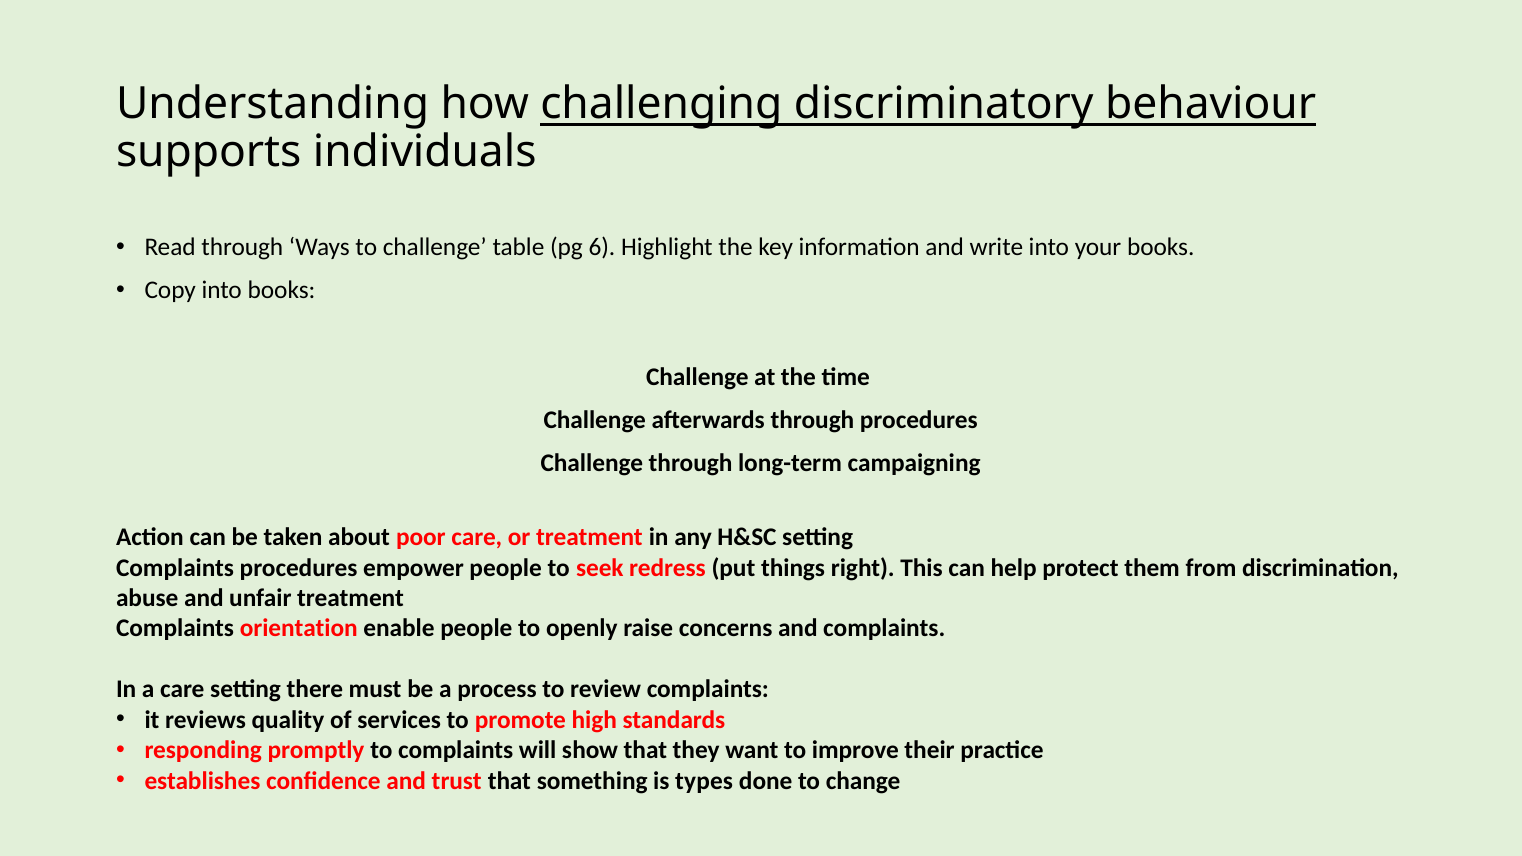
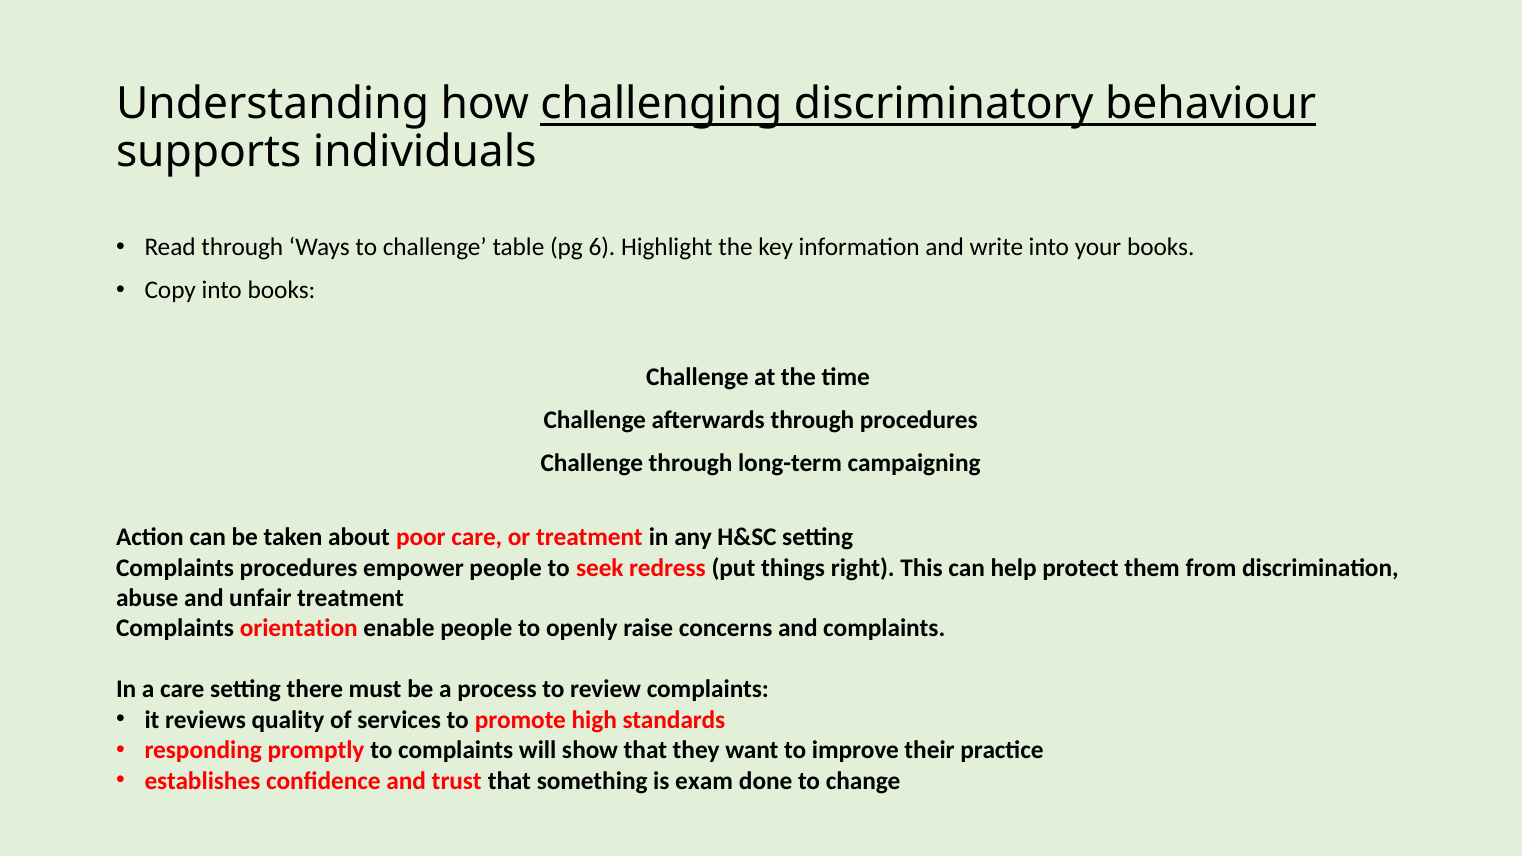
types: types -> exam
